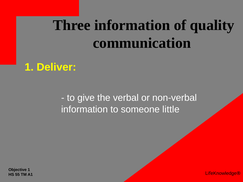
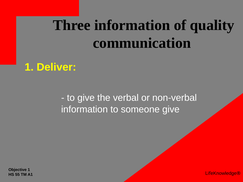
someone little: little -> give
